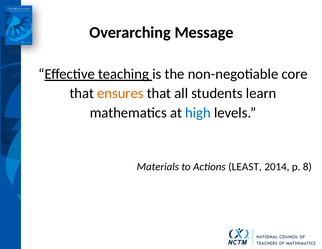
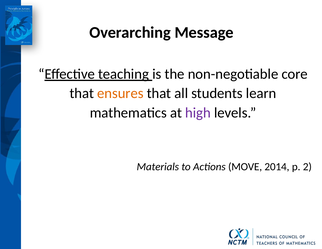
high colour: blue -> purple
LEAST: LEAST -> MOVE
8: 8 -> 2
